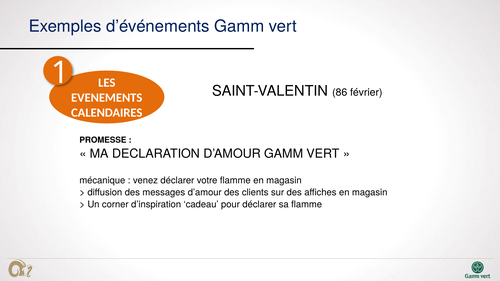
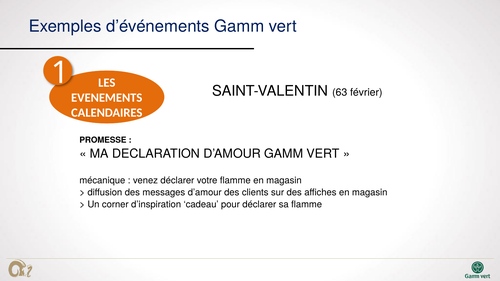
86: 86 -> 63
